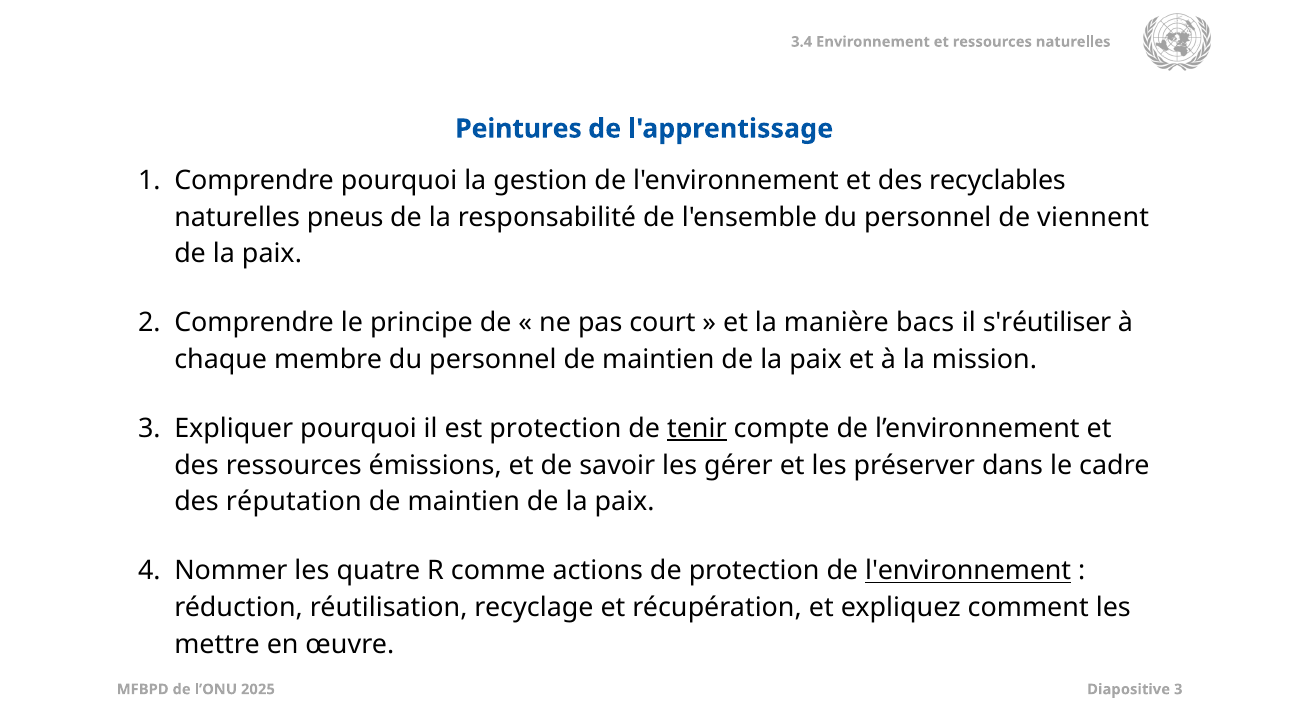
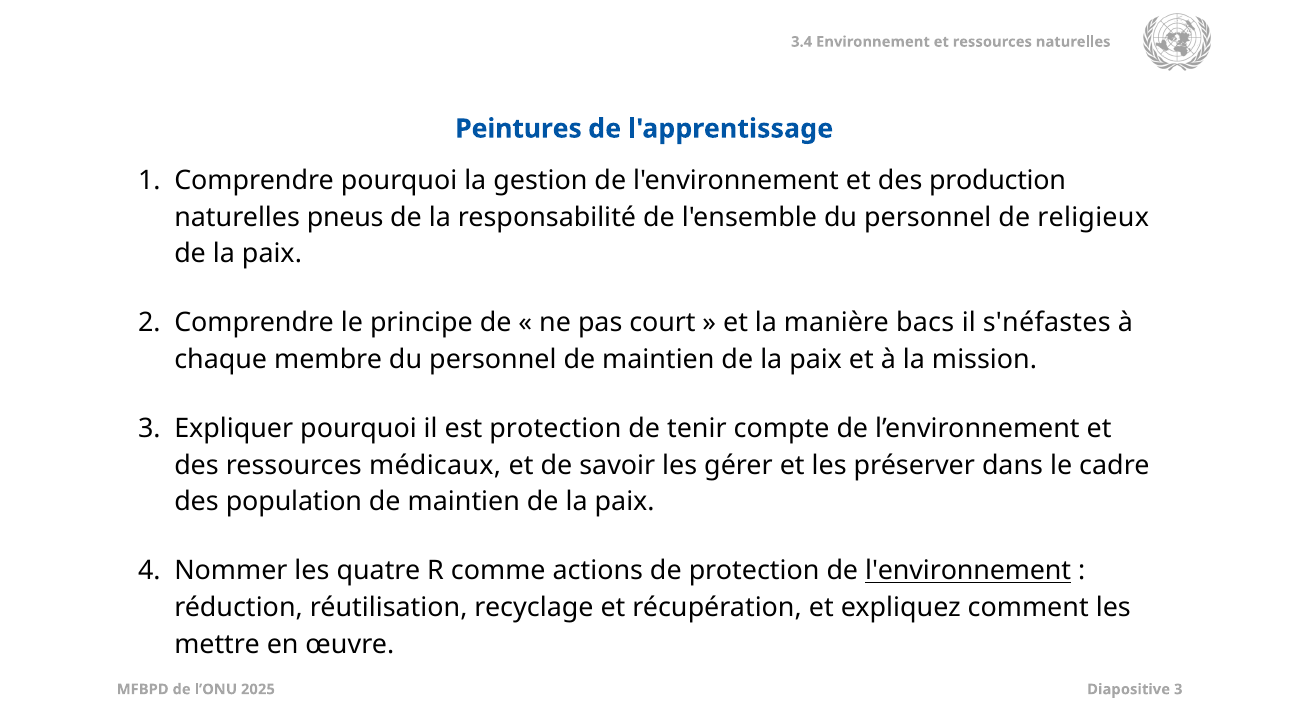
recyclables: recyclables -> production
viennent: viennent -> religieux
s'réutiliser: s'réutiliser -> s'néfastes
tenir underline: present -> none
émissions: émissions -> médicaux
réputation: réputation -> population
